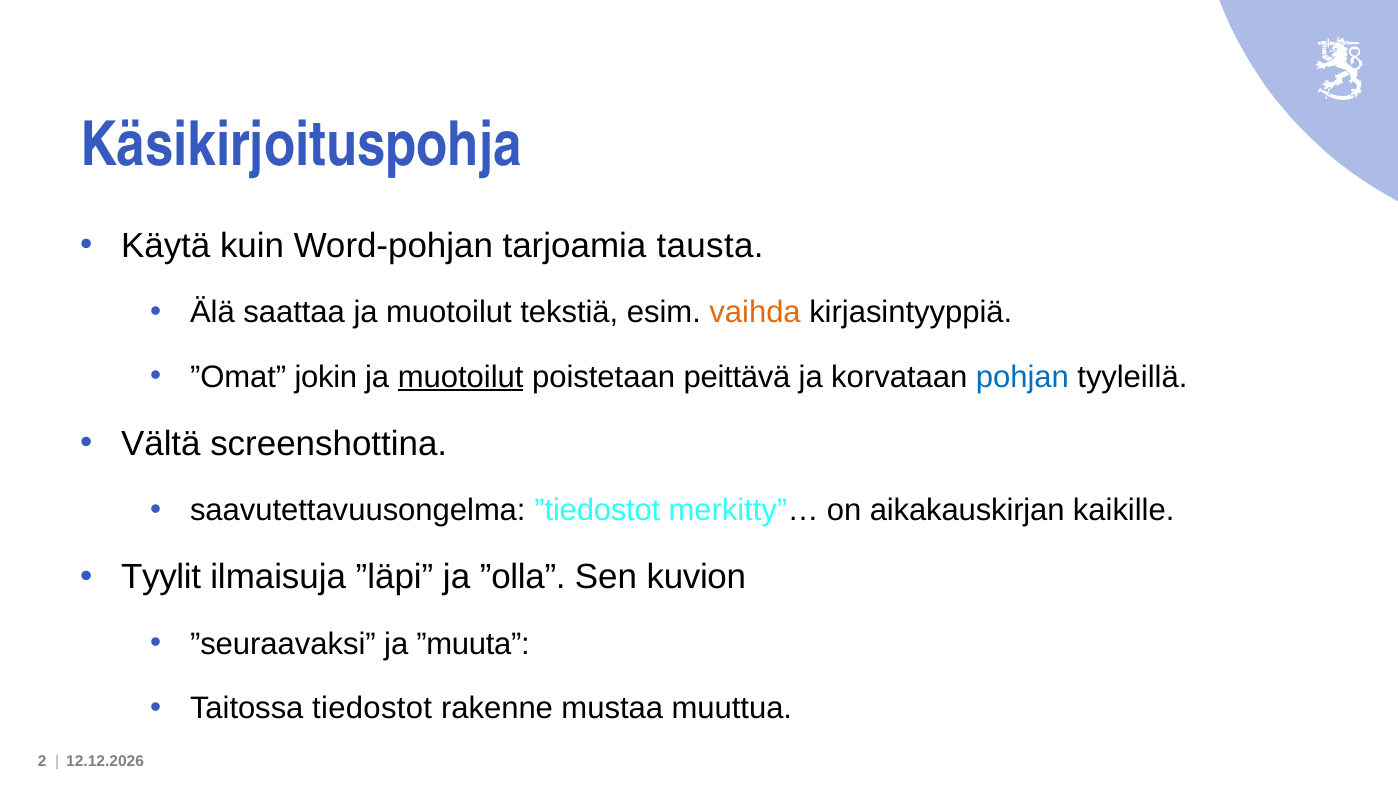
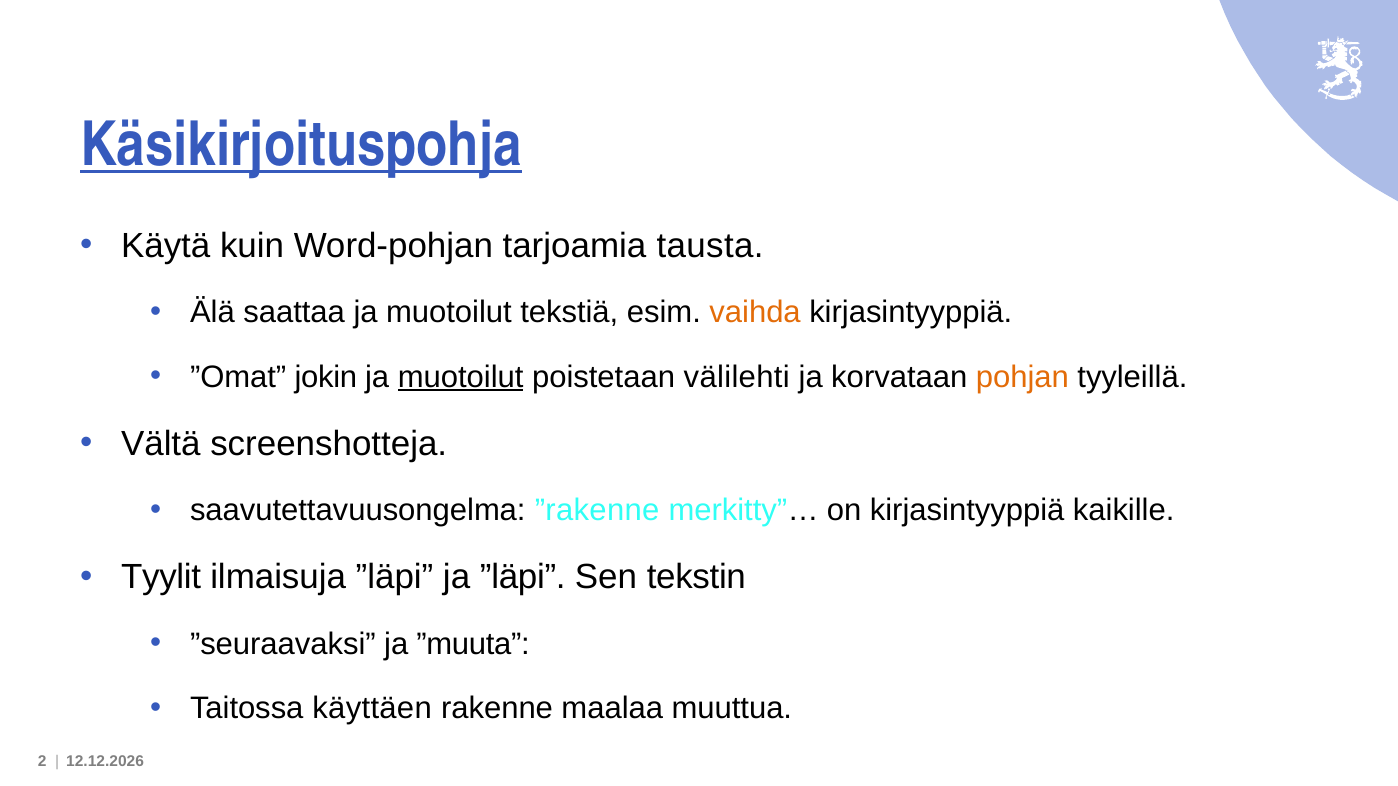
Käsikirjoituspohja underline: none -> present
peittävä: peittävä -> välilehti
pohjan colour: blue -> orange
screenshottina: screenshottina -> screenshotteja
”tiedostot: ”tiedostot -> ”rakenne
on aikakauskirjan: aikakauskirjan -> kirjasintyyppiä
ja ”olla: ”olla -> ”läpi
kuvion: kuvion -> tekstin
tiedostot: tiedostot -> käyttäen
mustaa: mustaa -> maalaa
